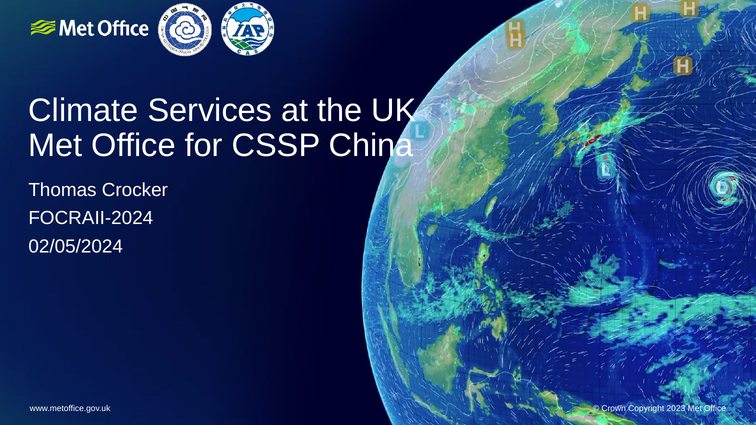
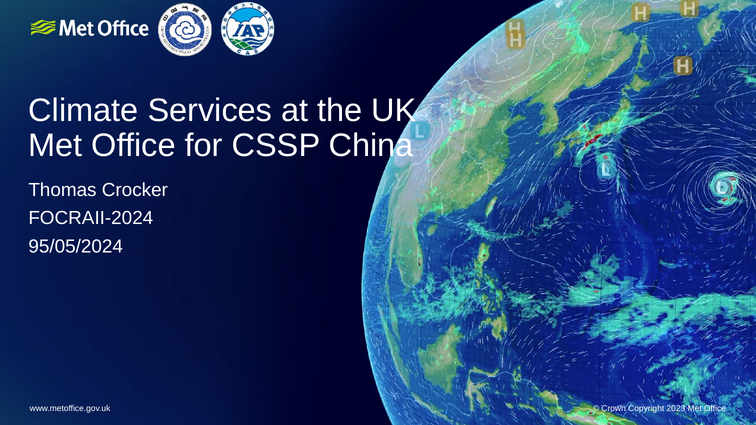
02/05/2024: 02/05/2024 -> 95/05/2024
